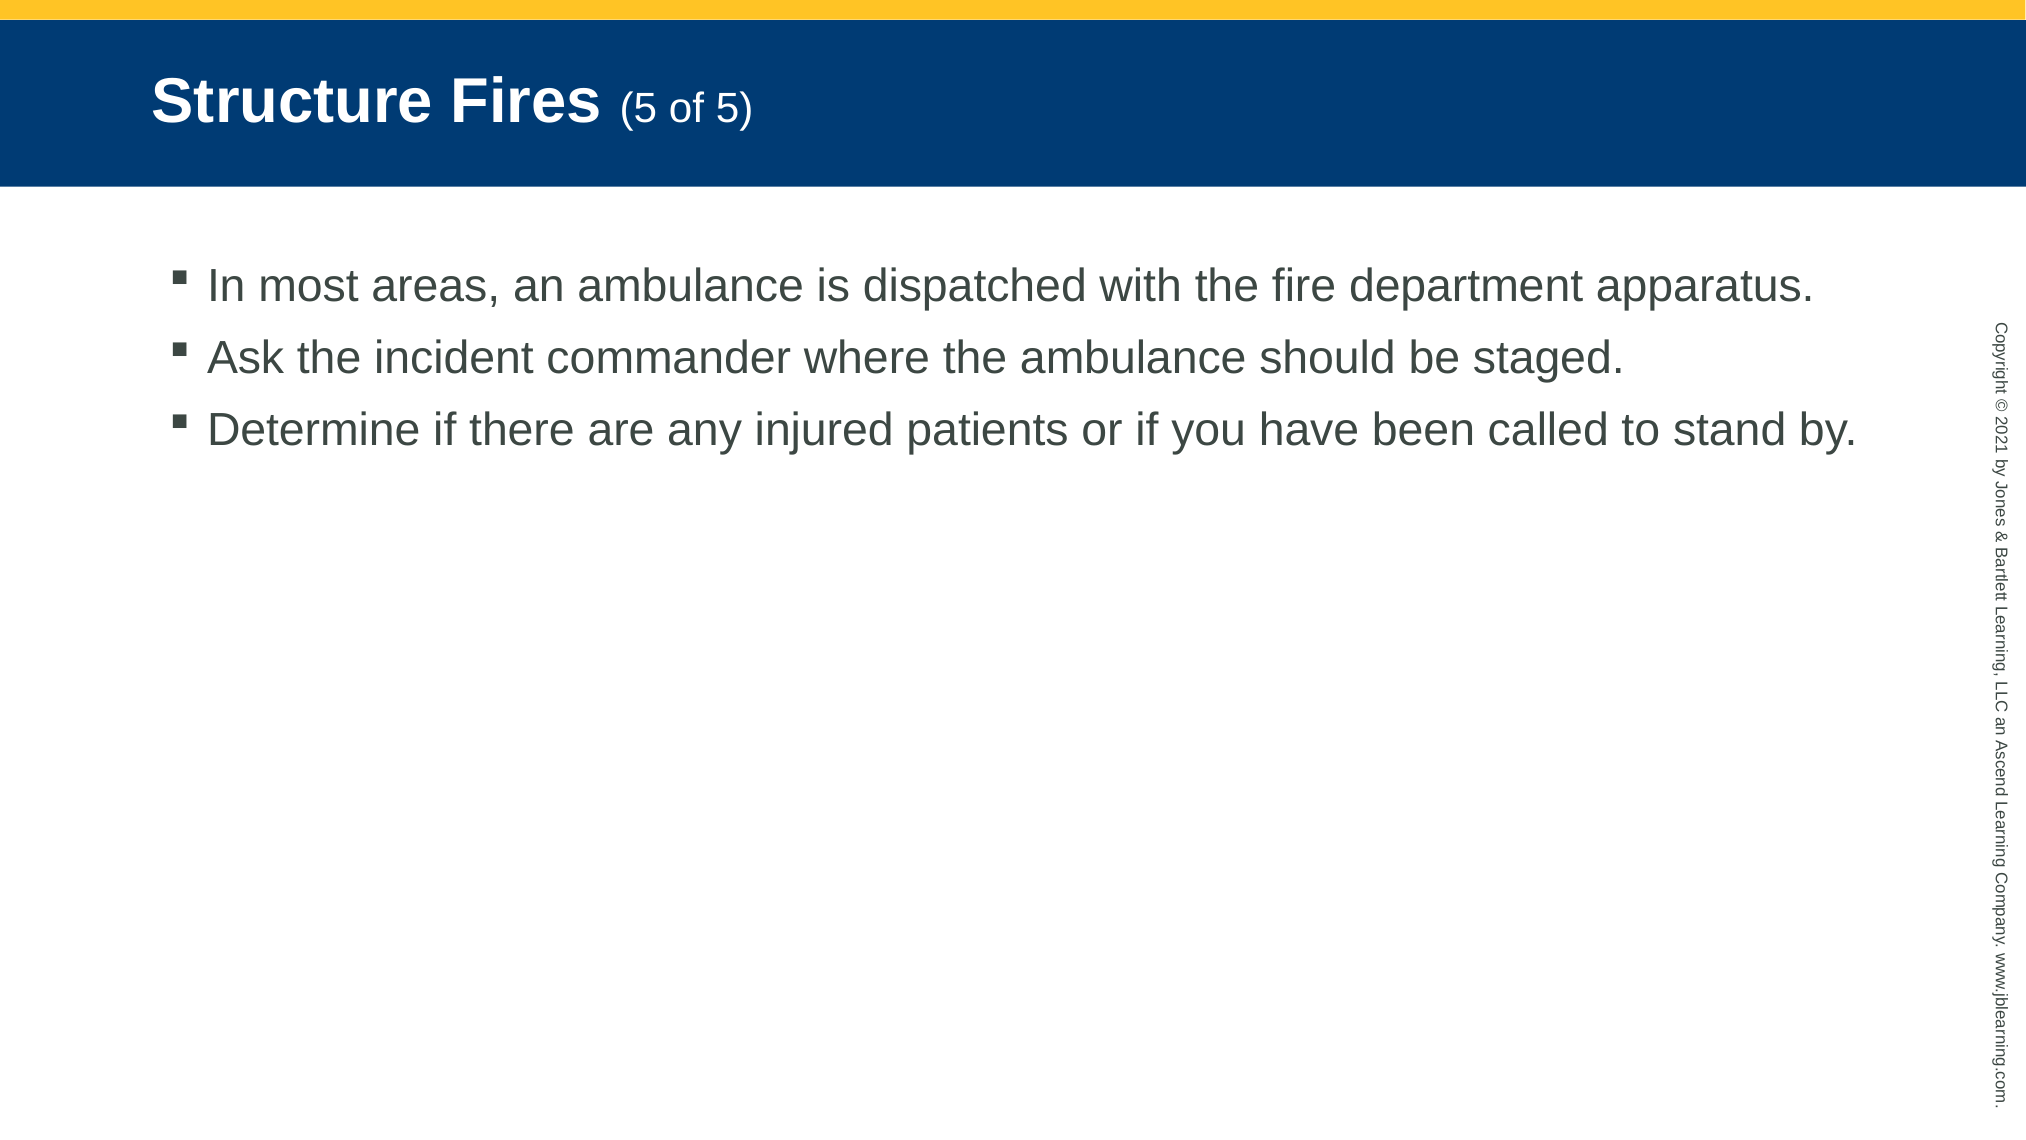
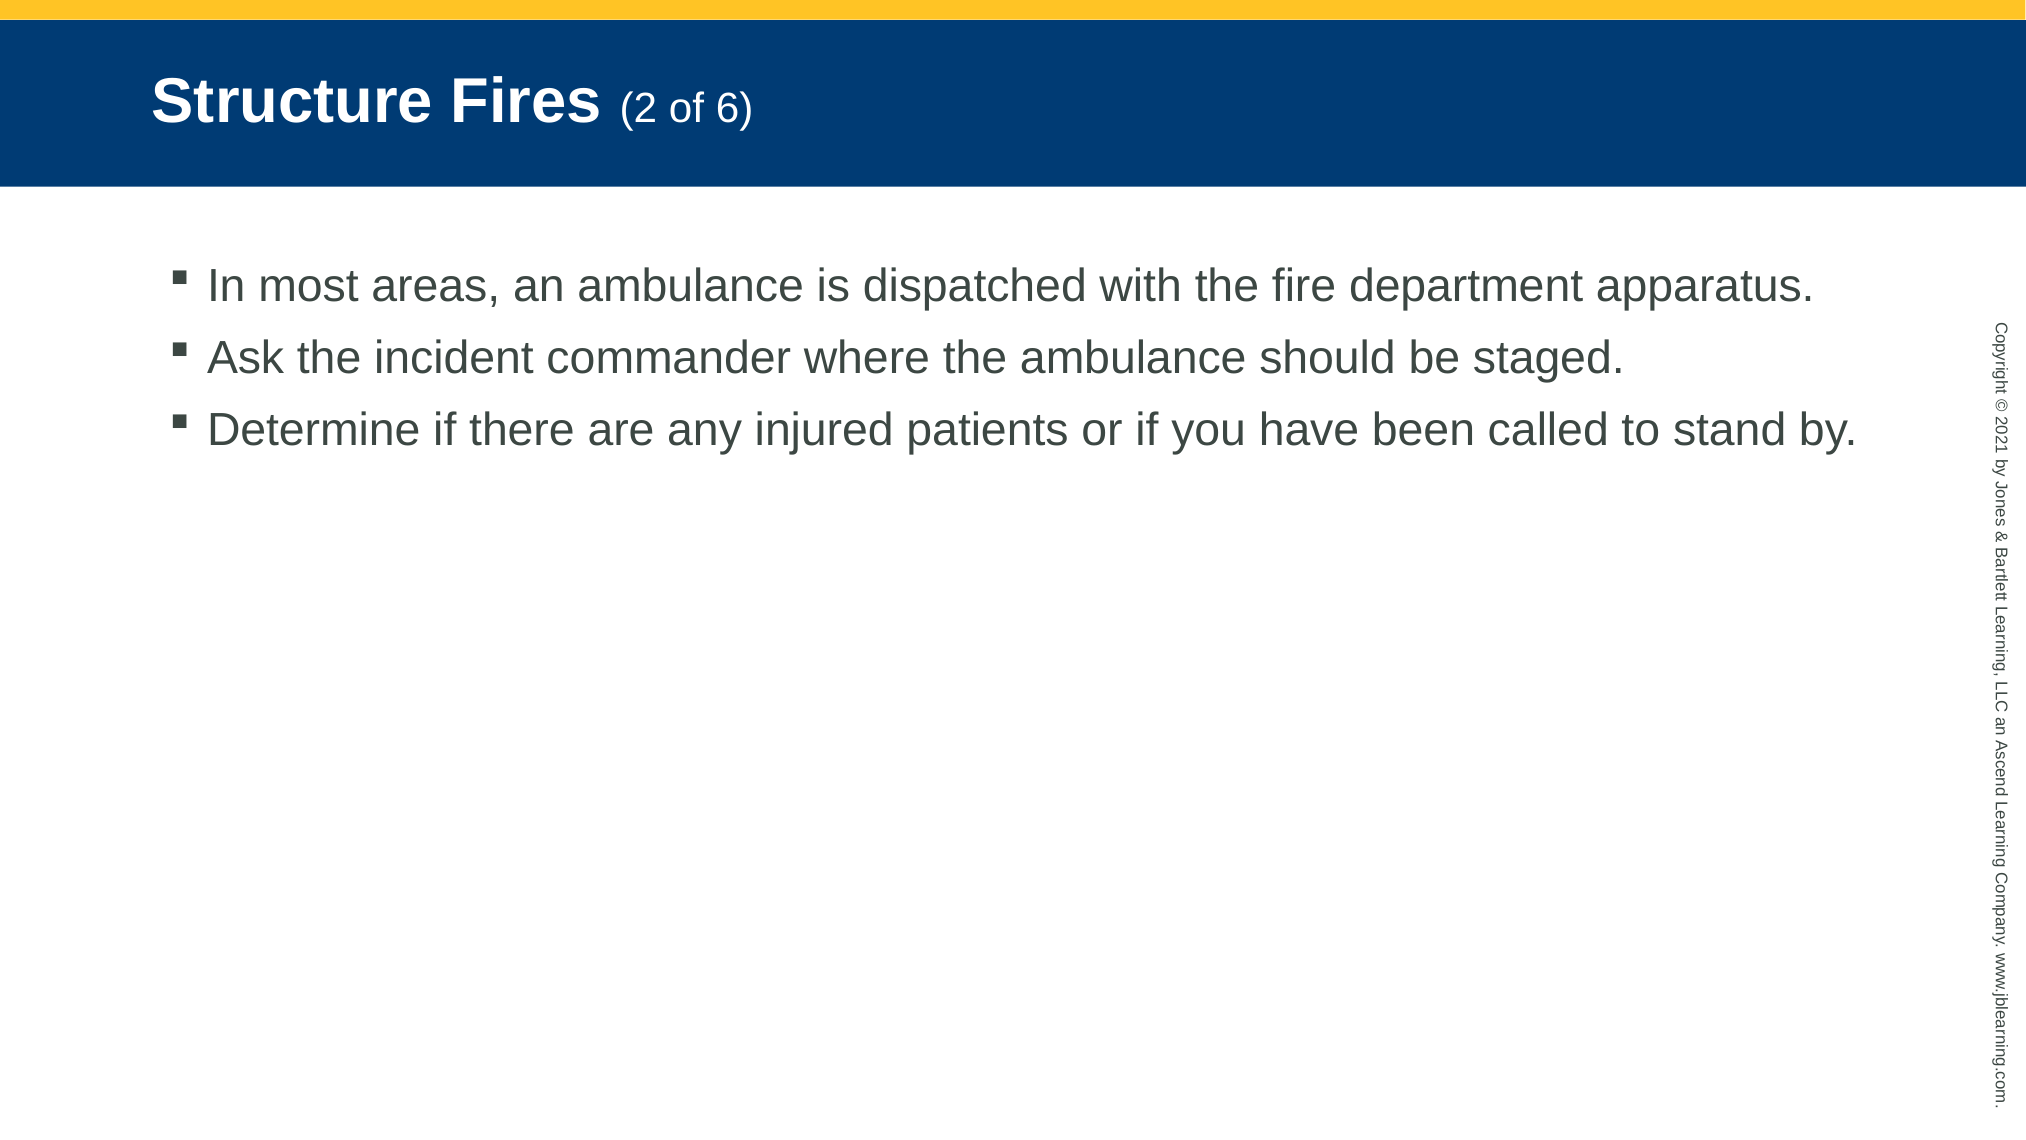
Fires 5: 5 -> 2
of 5: 5 -> 6
